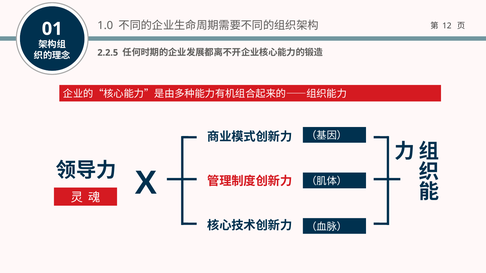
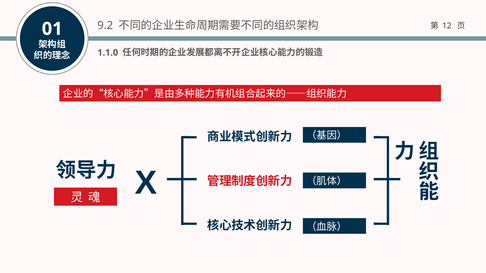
1.0: 1.0 -> 9.2
2.2.5: 2.2.5 -> 1.1.0
